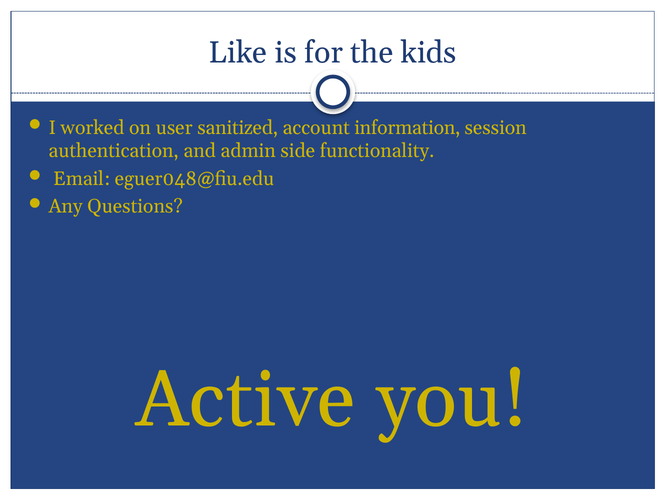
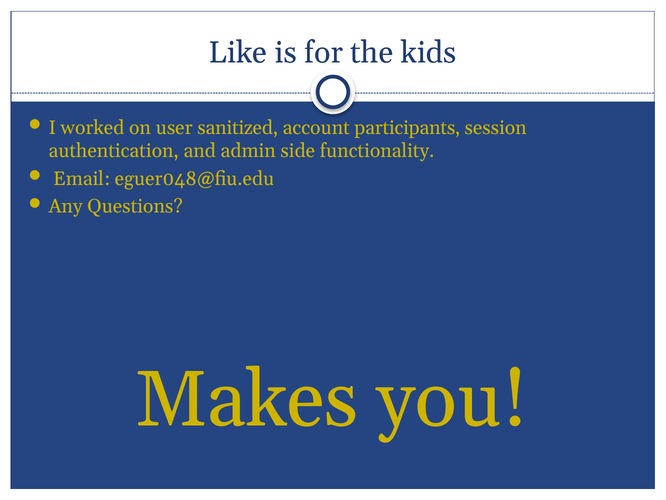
information: information -> participants
Active: Active -> Makes
